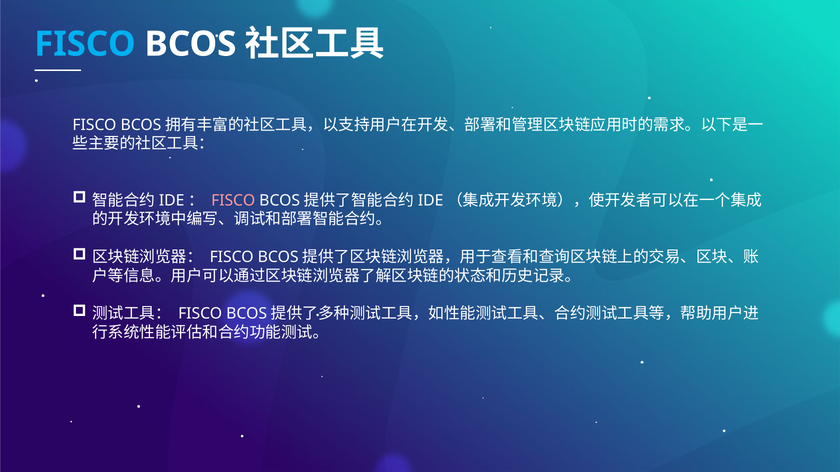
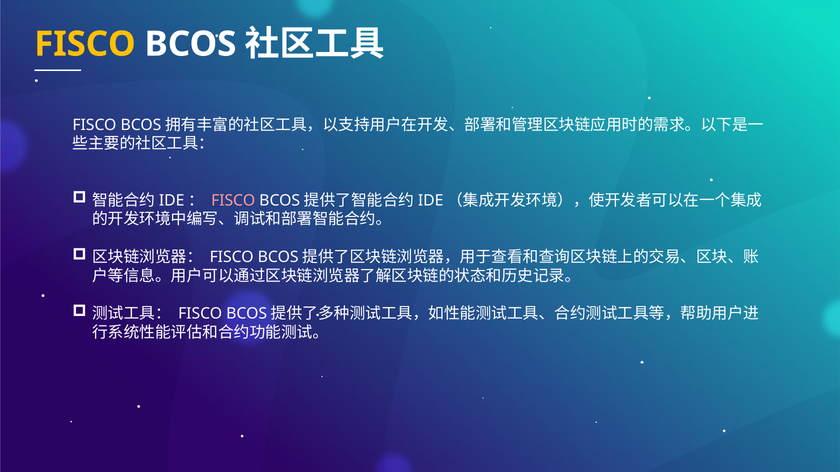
FISCO at (85, 44) colour: light blue -> yellow
